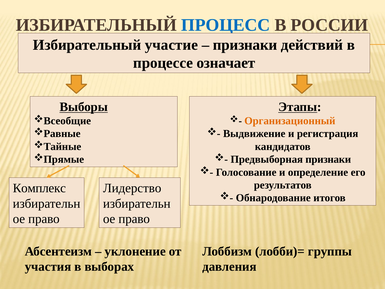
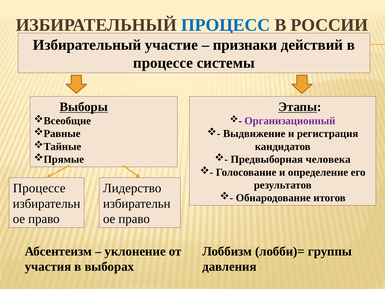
означает: означает -> системы
Организационный colour: orange -> purple
Предвыборная признаки: признаки -> человека
Комплекс at (39, 188): Комплекс -> Процессе
